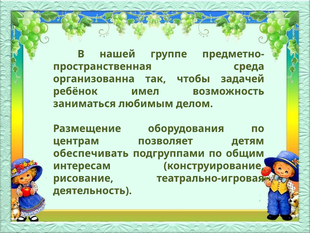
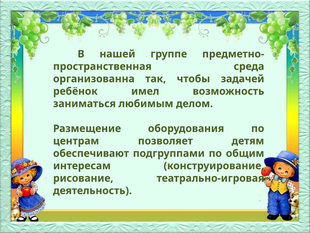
обеспечивать: обеспечивать -> обеспечивают
